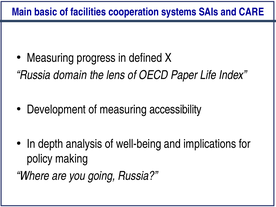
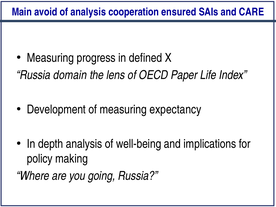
basic: basic -> avoid
of facilities: facilities -> analysis
systems: systems -> ensured
accessibility: accessibility -> expectancy
